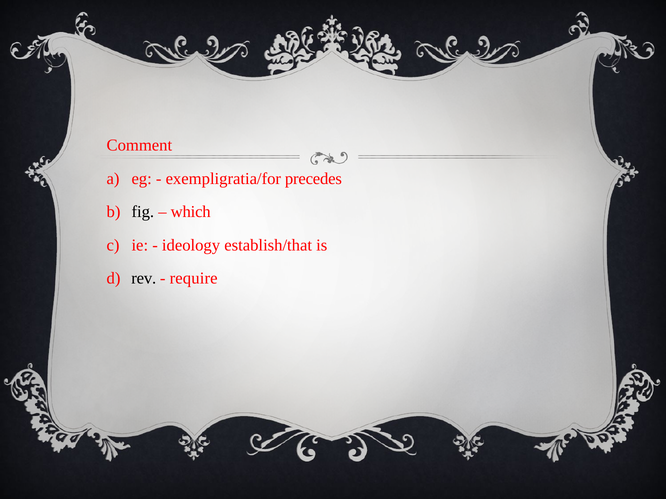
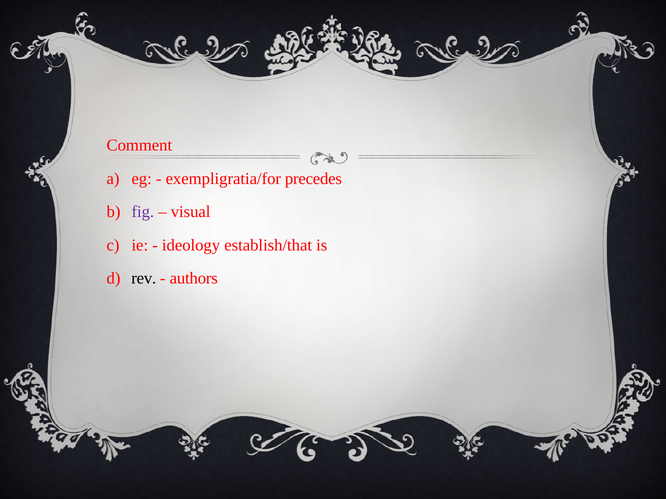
fig colour: black -> purple
which: which -> visual
require: require -> authors
